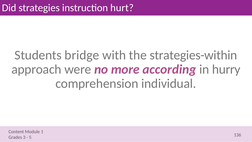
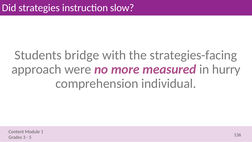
hurt: hurt -> slow
strategies-within: strategies-within -> strategies-facing
according: according -> measured
